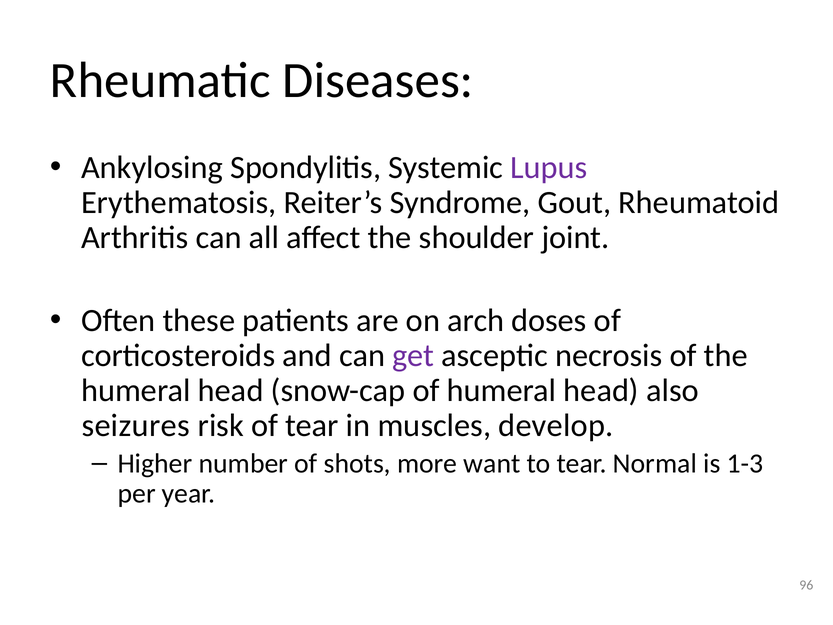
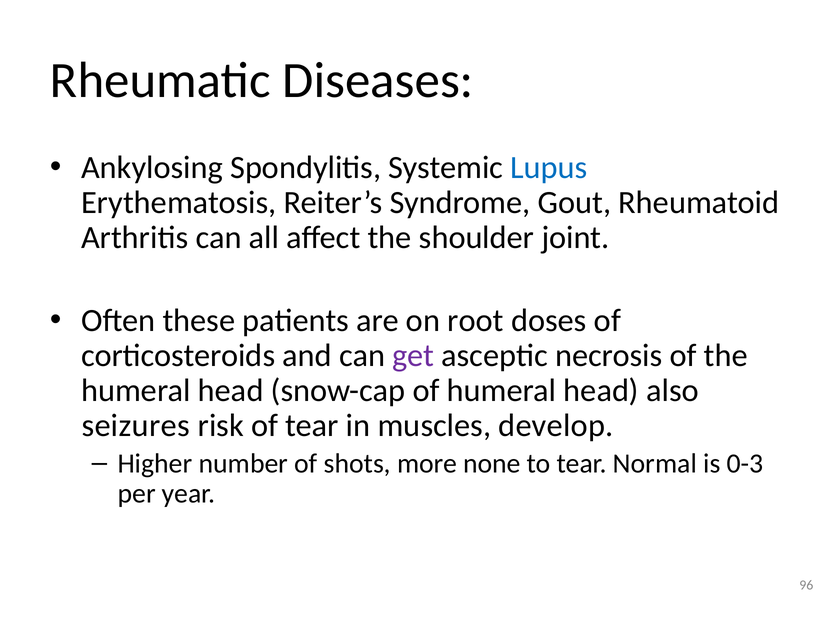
Lupus colour: purple -> blue
arch: arch -> root
want: want -> none
1-3: 1-3 -> 0-3
